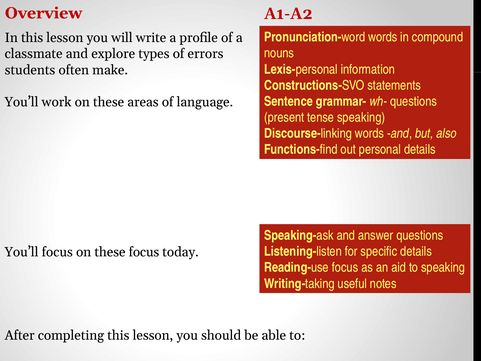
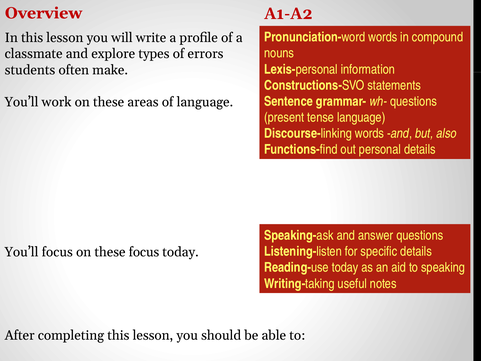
tense speaking: speaking -> language
Reading-use focus: focus -> today
